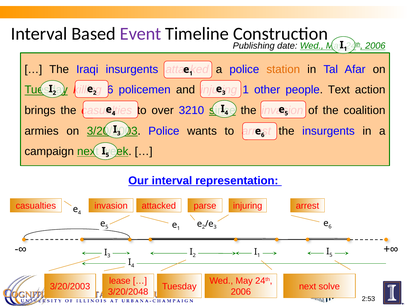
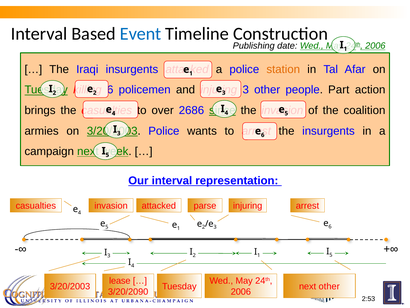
Event colour: purple -> blue
1 at (246, 90): 1 -> 3
Text: Text -> Part
3210: 3210 -> 2686
next solve: solve -> other
3/20/2048: 3/20/2048 -> 3/20/2090
